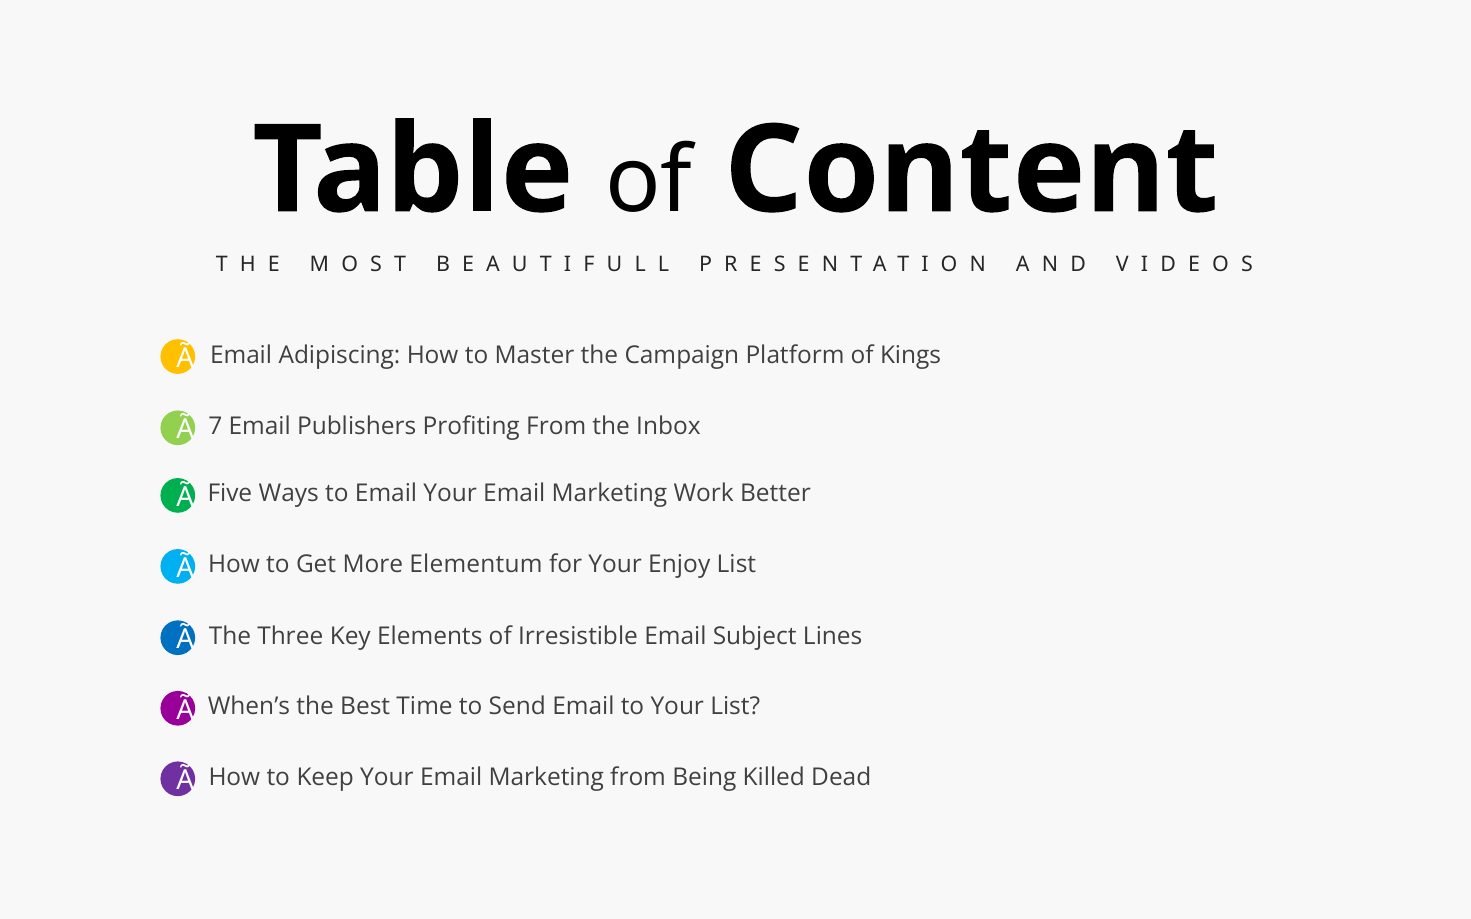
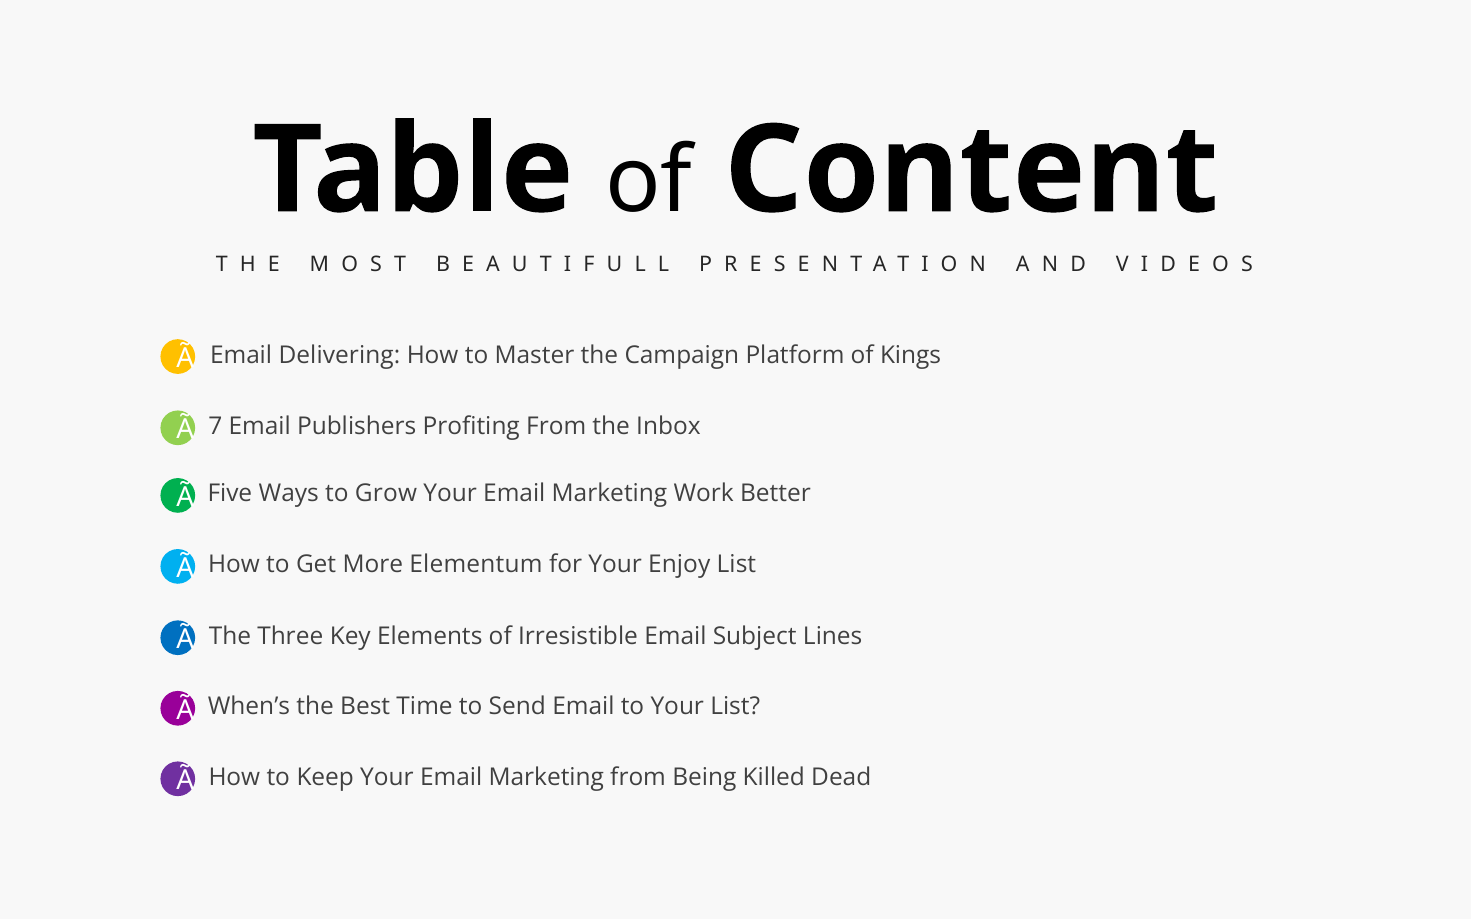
Adipiscing: Adipiscing -> Delivering
to Email: Email -> Grow
